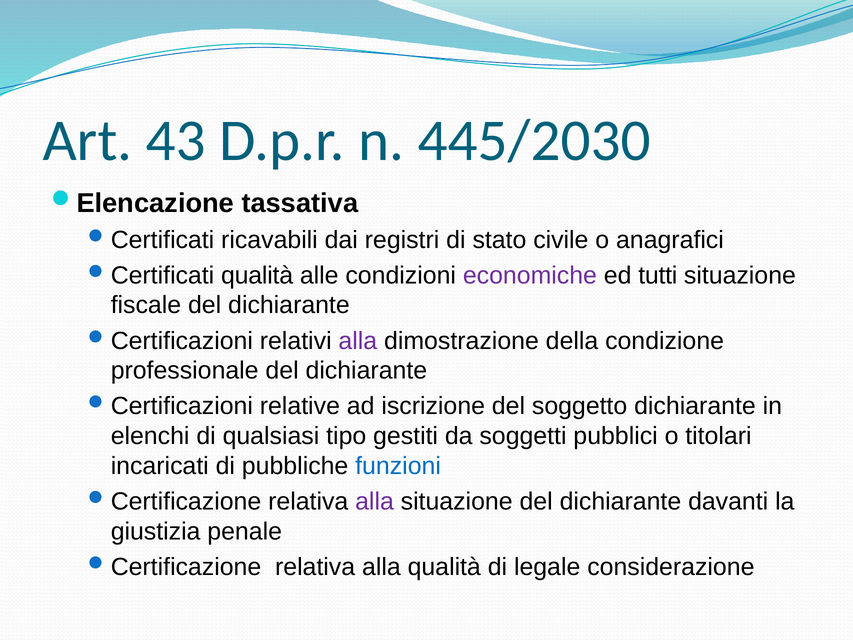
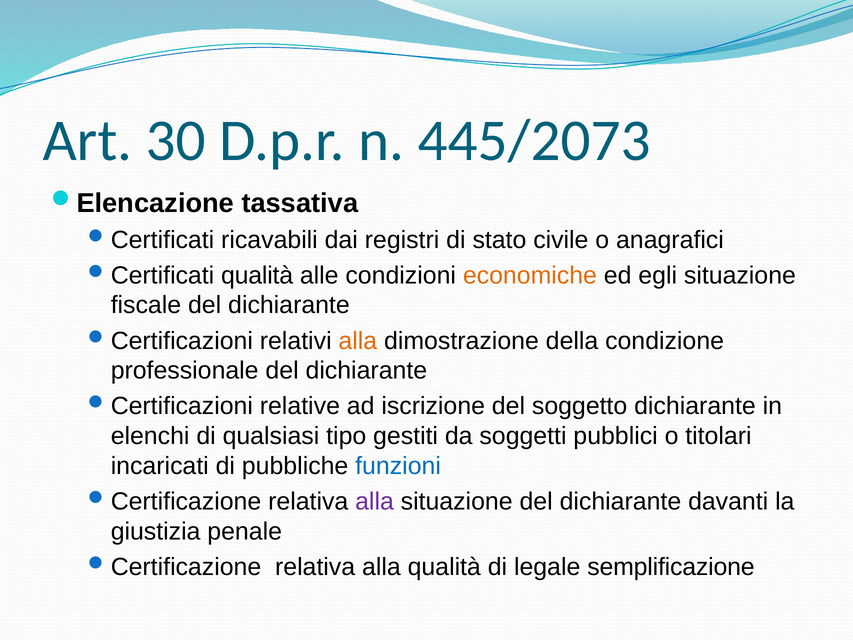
43: 43 -> 30
445/2030: 445/2030 -> 445/2073
economiche colour: purple -> orange
tutti: tutti -> egli
alla at (358, 341) colour: purple -> orange
considerazione: considerazione -> semplificazione
